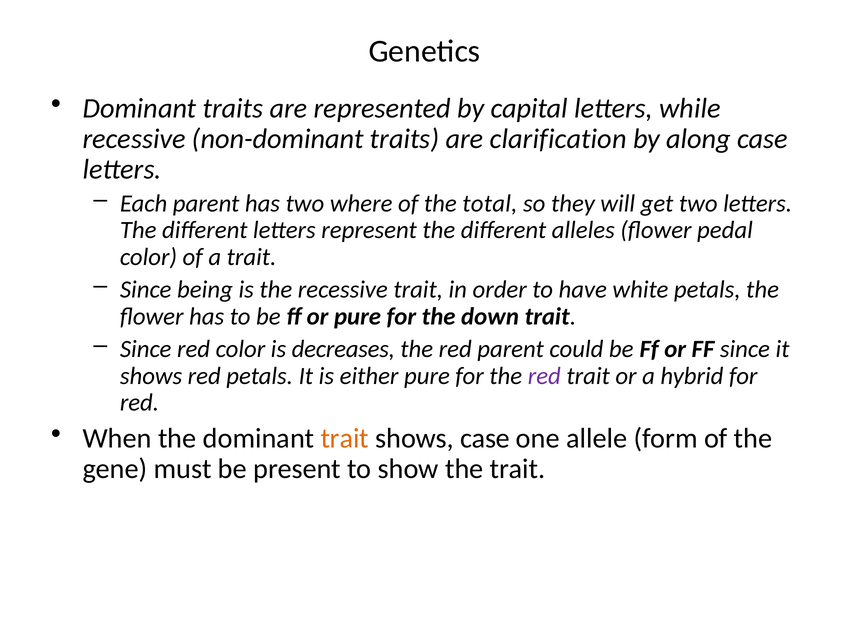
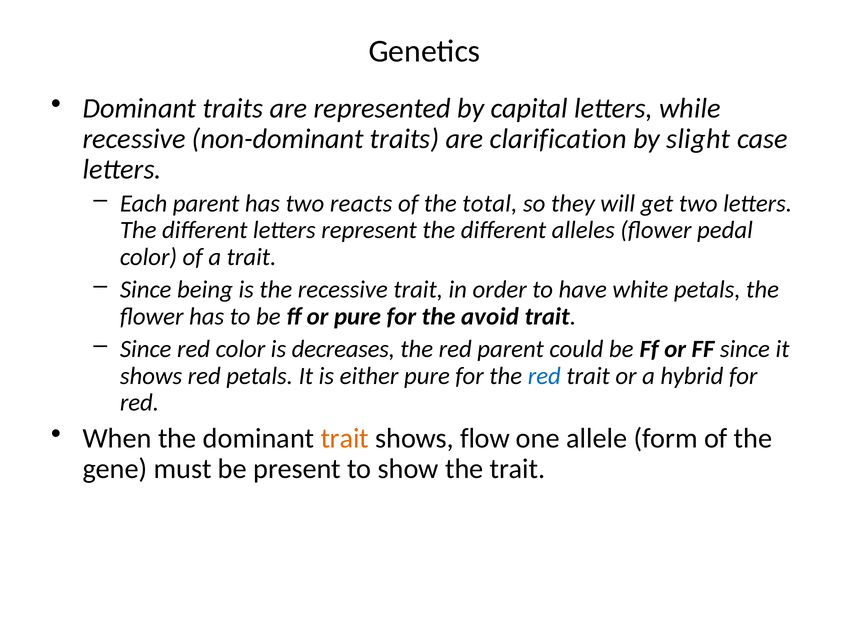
along: along -> slight
where: where -> reacts
down: down -> avoid
red at (544, 376) colour: purple -> blue
shows case: case -> flow
